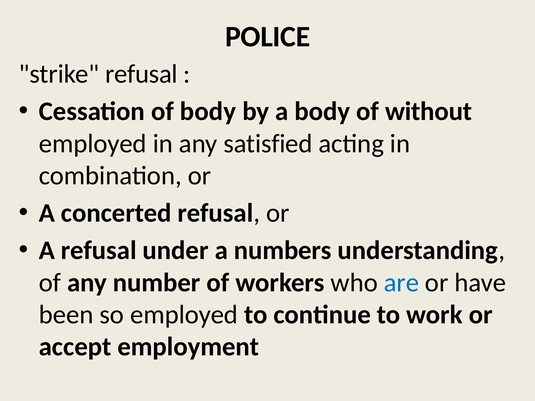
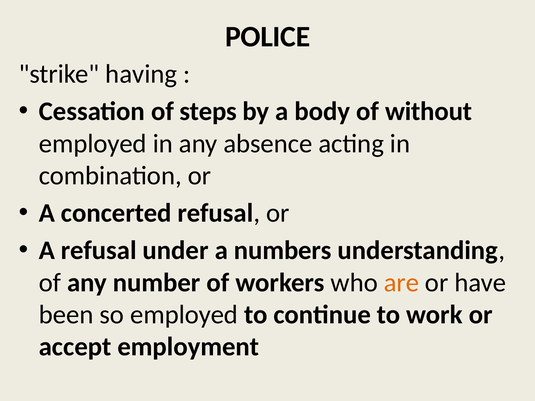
strike refusal: refusal -> having
of body: body -> steps
satisfied: satisfied -> absence
are colour: blue -> orange
